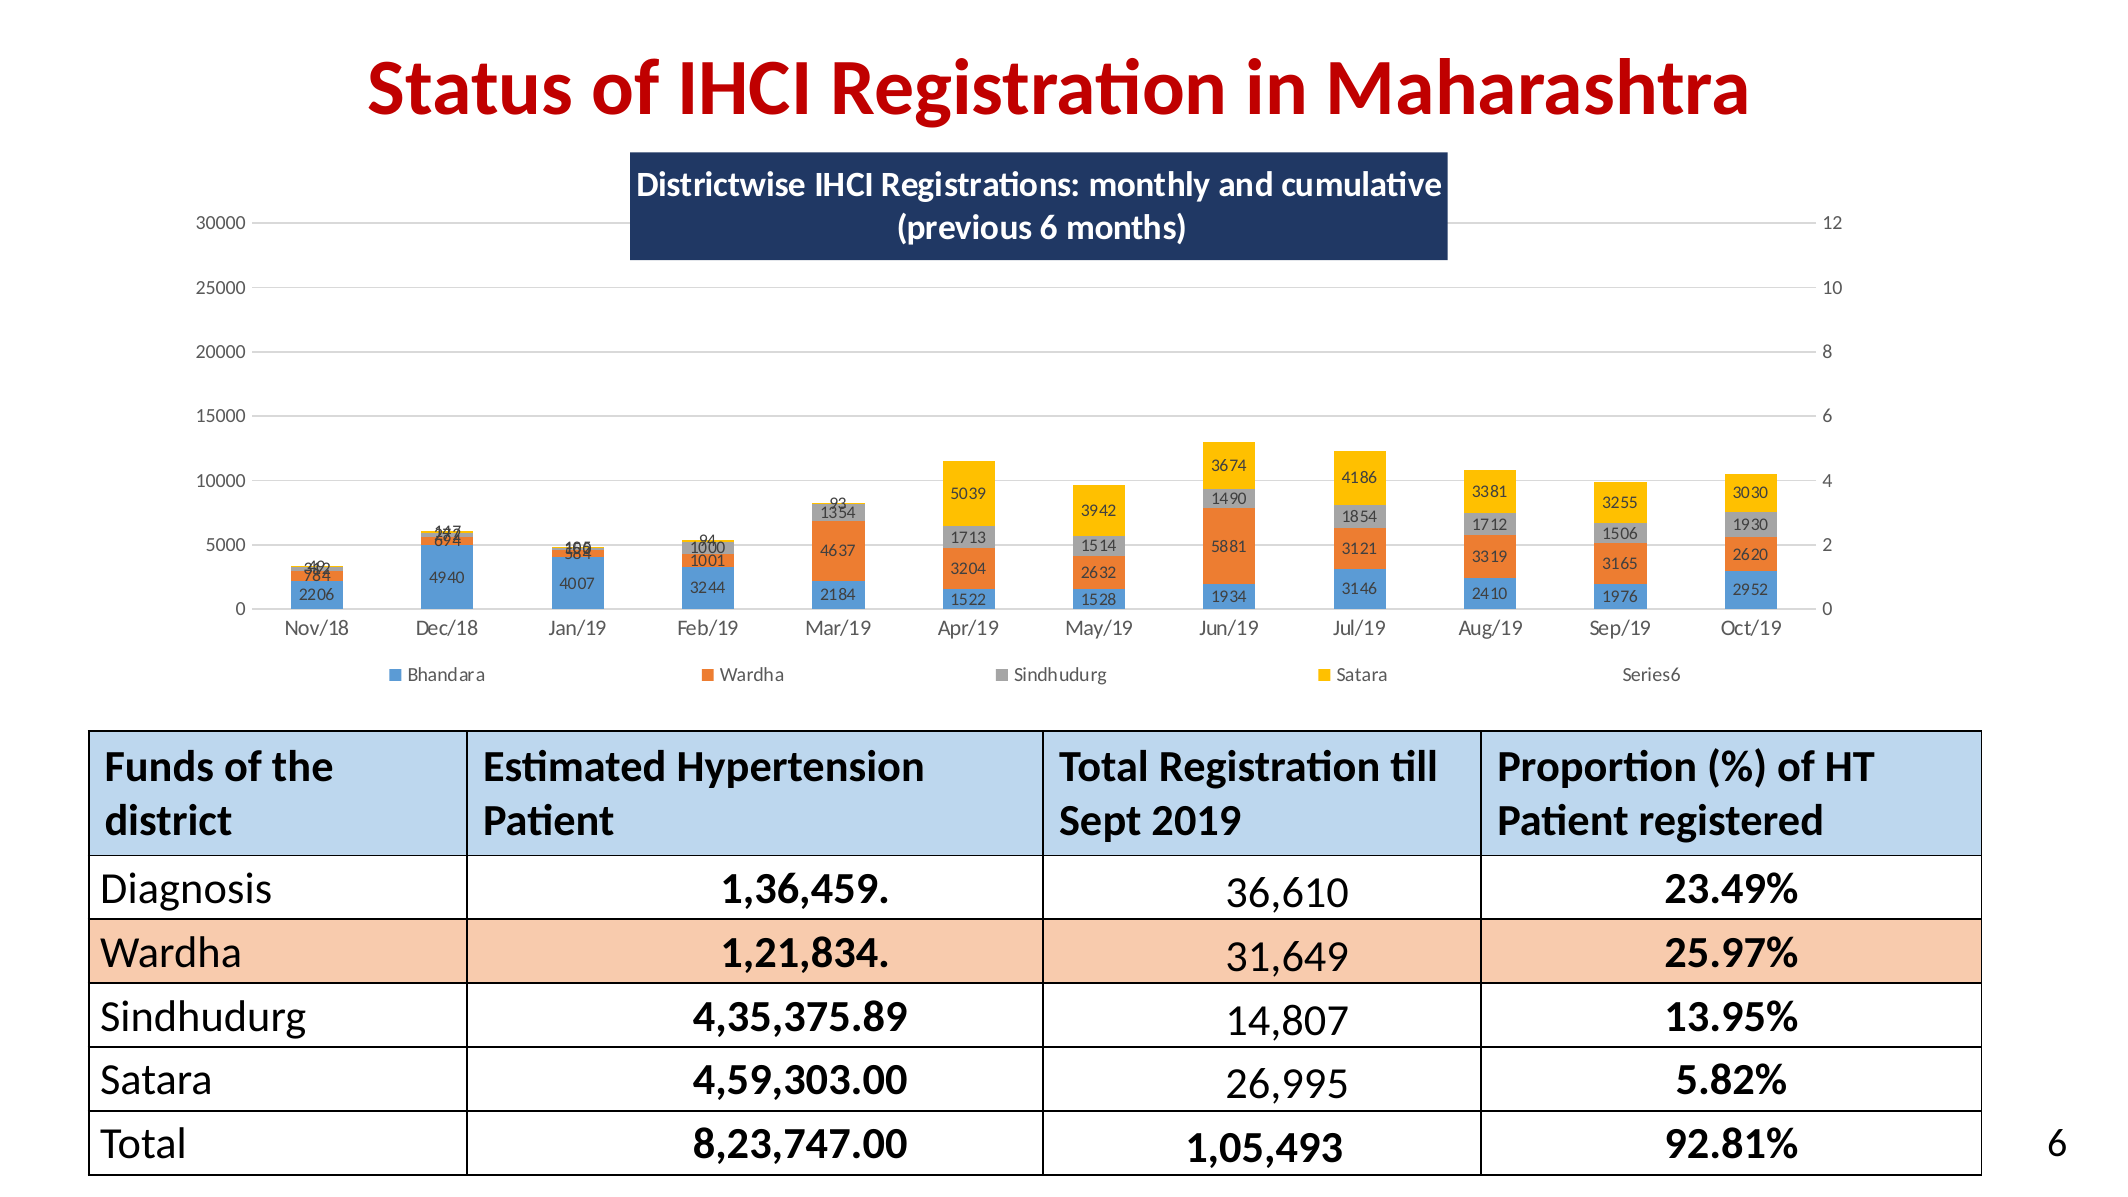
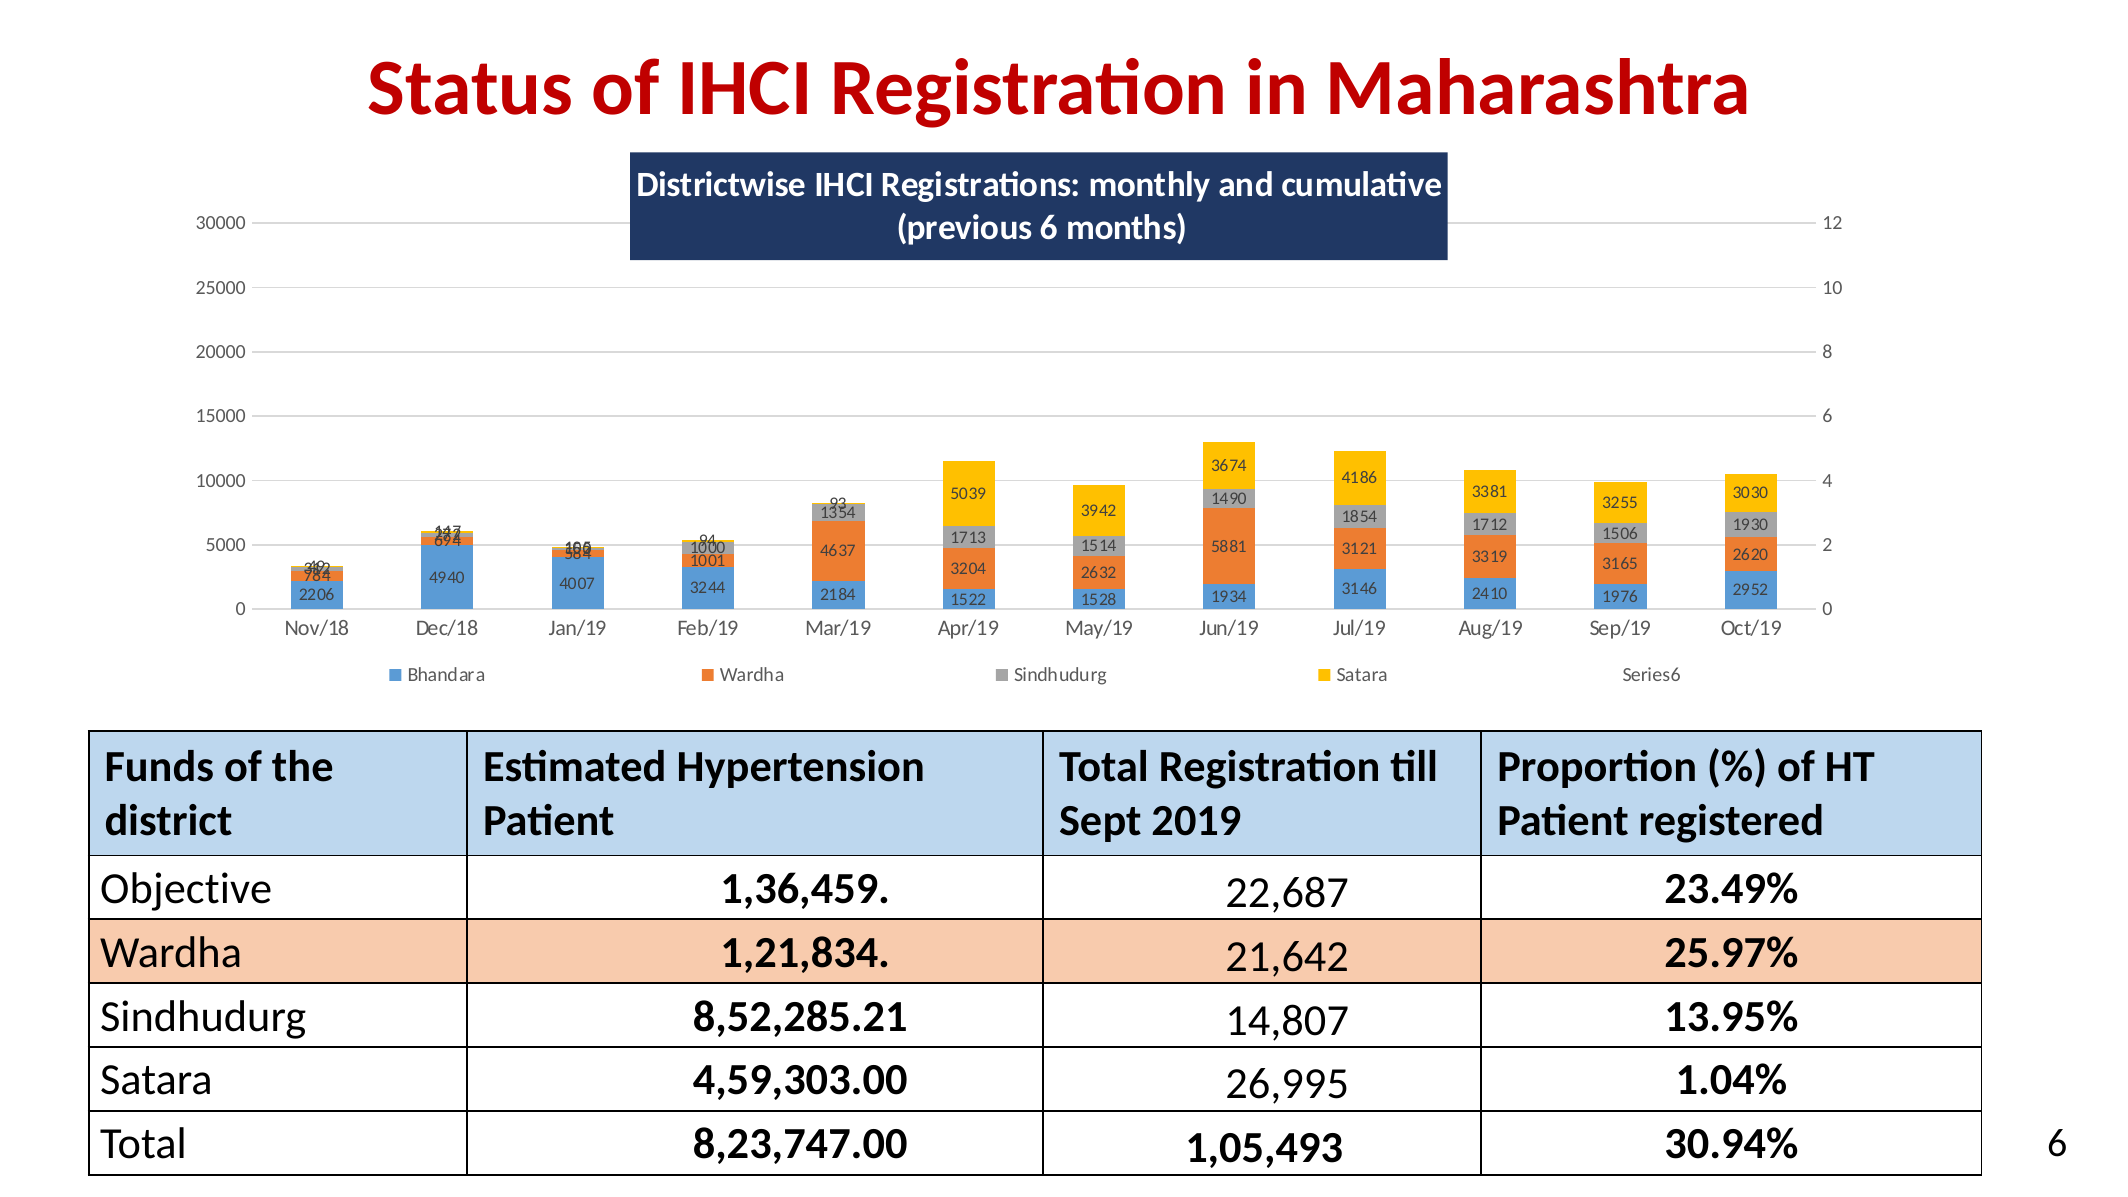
Diagnosis: Diagnosis -> Objective
36,610: 36,610 -> 22,687
31,649: 31,649 -> 21,642
4,35,375.89: 4,35,375.89 -> 8,52,285.21
5.82%: 5.82% -> 1.04%
92.81%: 92.81% -> 30.94%
